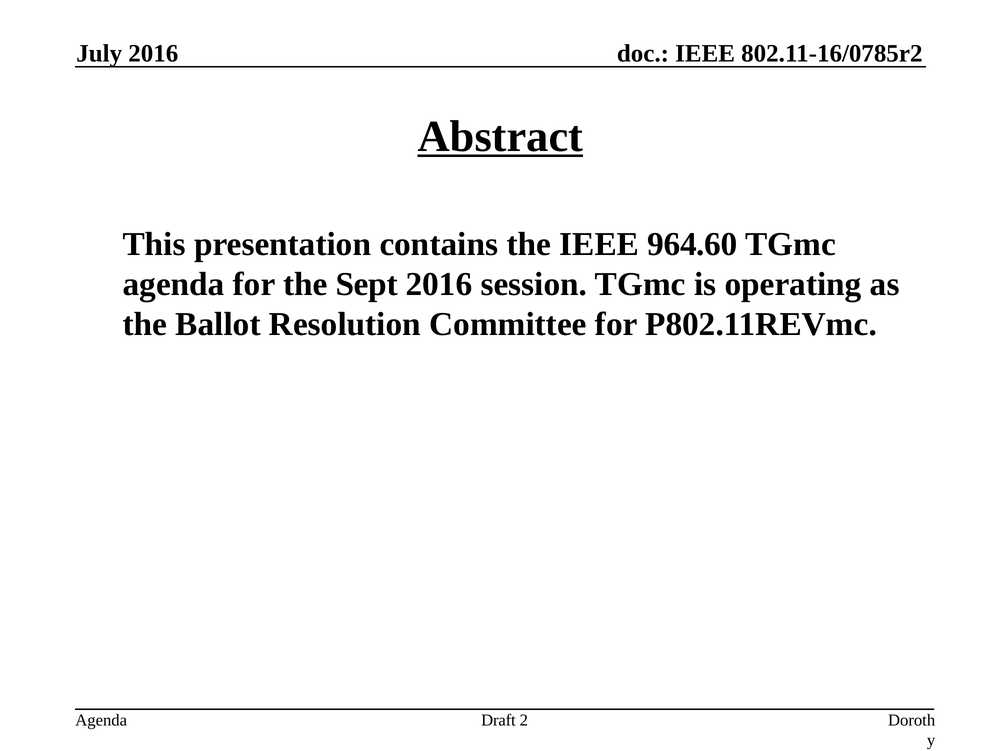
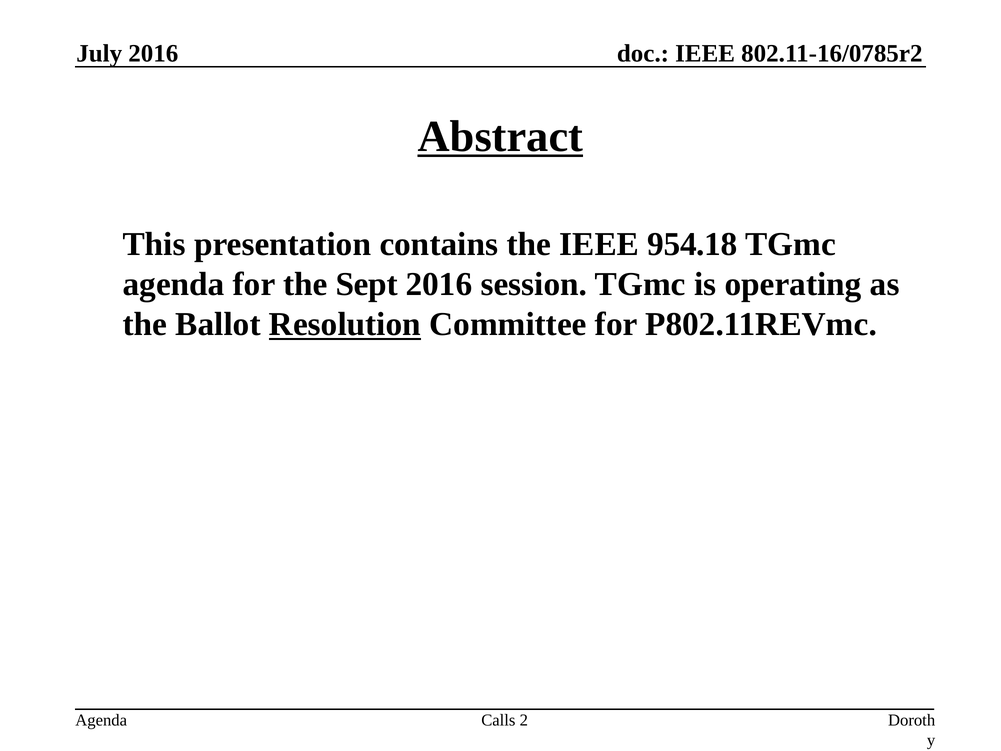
964.60: 964.60 -> 954.18
Resolution underline: none -> present
Draft: Draft -> Calls
